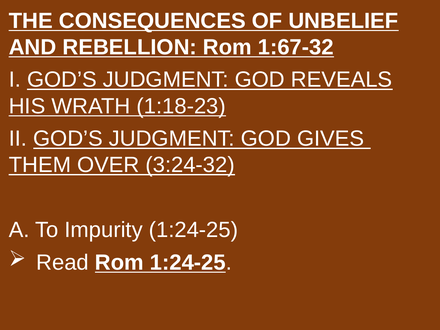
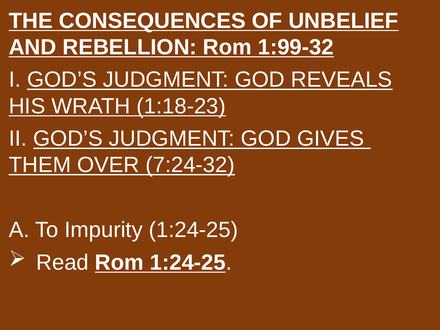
1:67-32: 1:67-32 -> 1:99-32
3:24-32: 3:24-32 -> 7:24-32
